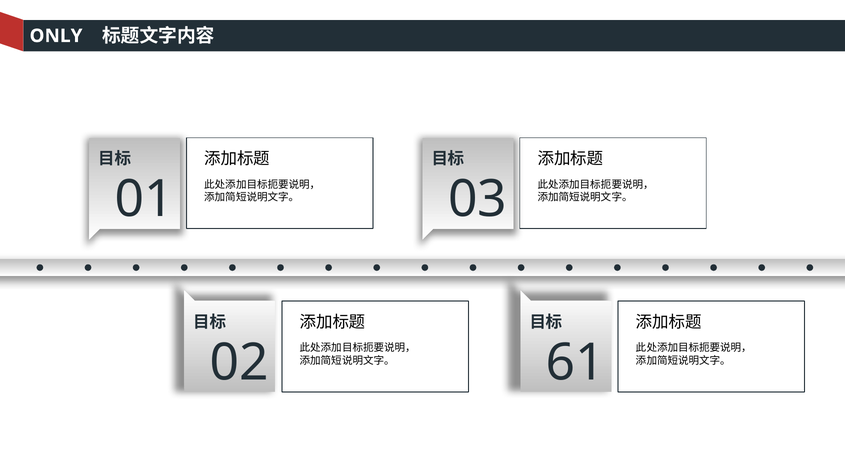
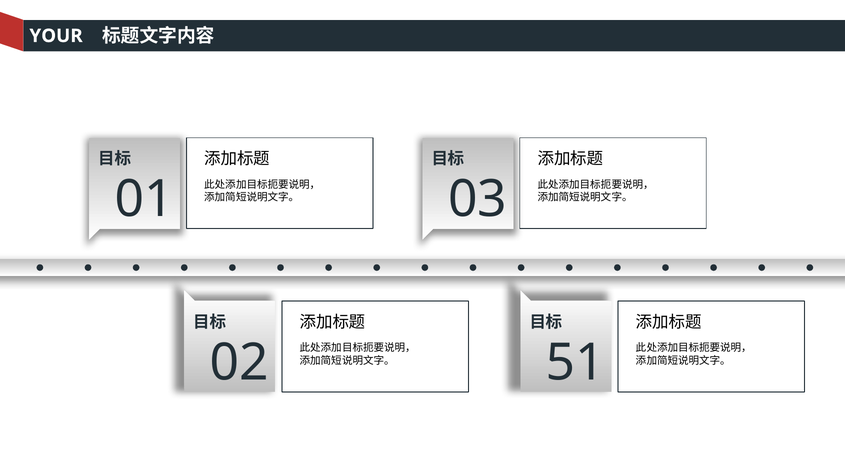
ONLY: ONLY -> YOUR
61: 61 -> 51
